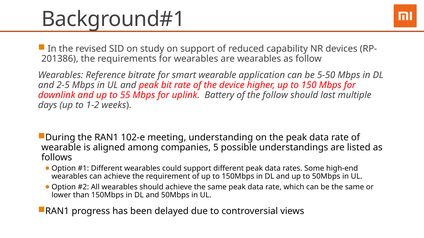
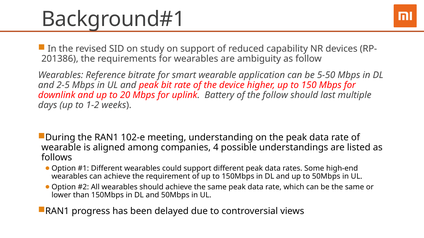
are wearables: wearables -> ambiguity
55: 55 -> 20
5: 5 -> 4
